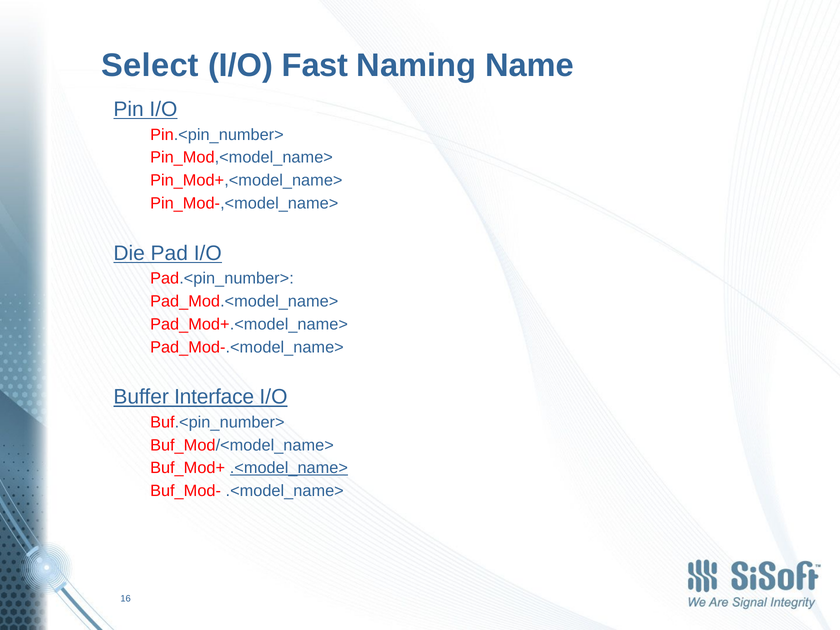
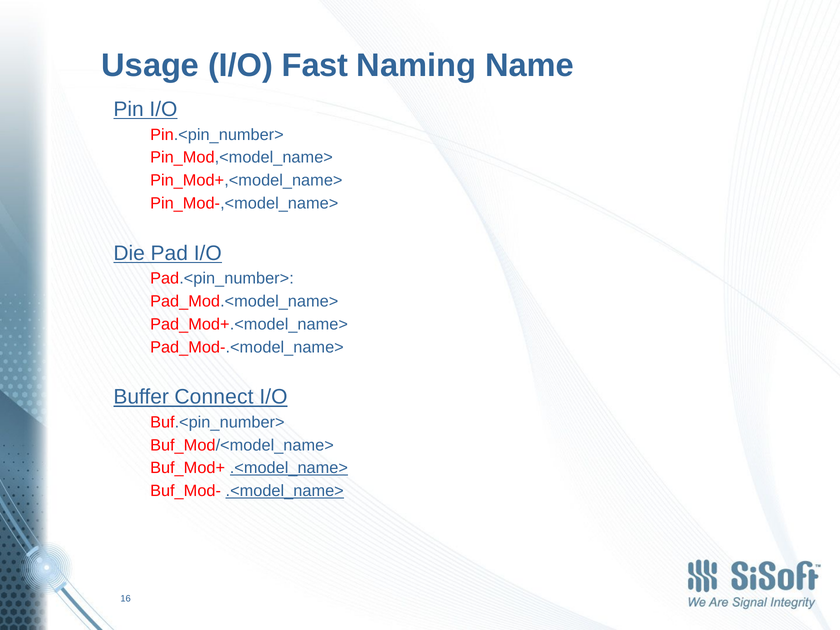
Select: Select -> Usage
Interface: Interface -> Connect
.<model_name> at (285, 491) underline: none -> present
